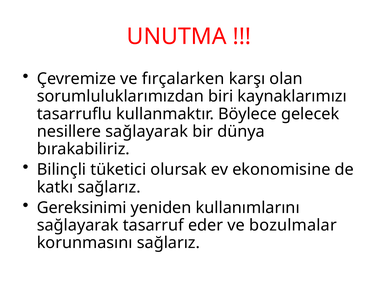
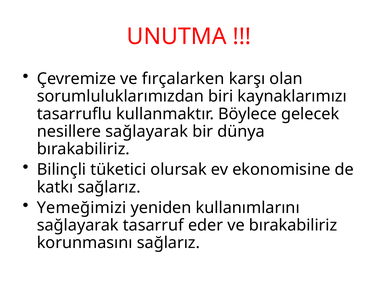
Gereksinimi: Gereksinimi -> Yemeğimizi
ve bozulmalar: bozulmalar -> bırakabiliriz
